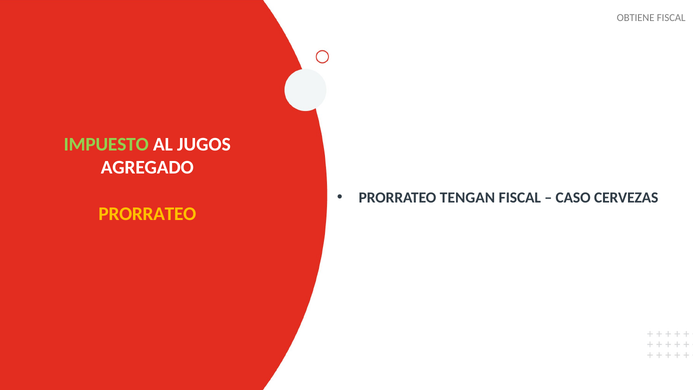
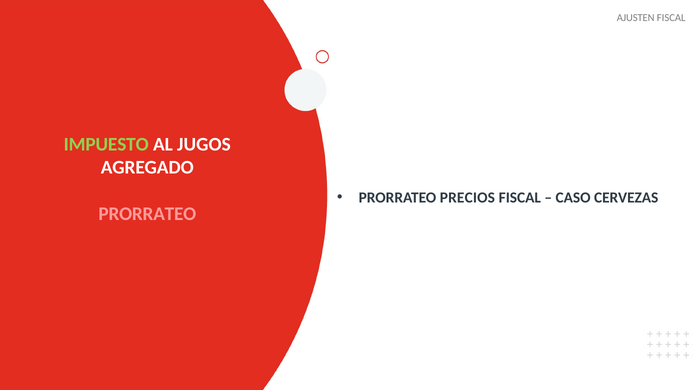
OBTIENE: OBTIENE -> AJUSTEN
TENGAN: TENGAN -> PRECIOS
PRORRATEO at (147, 214) colour: yellow -> pink
